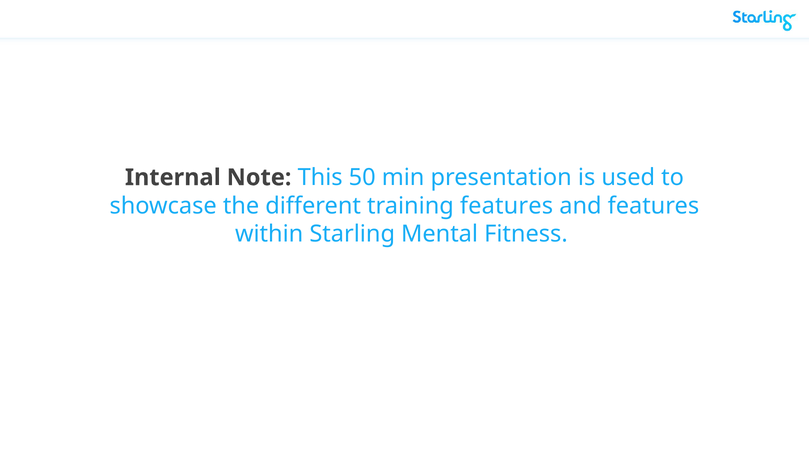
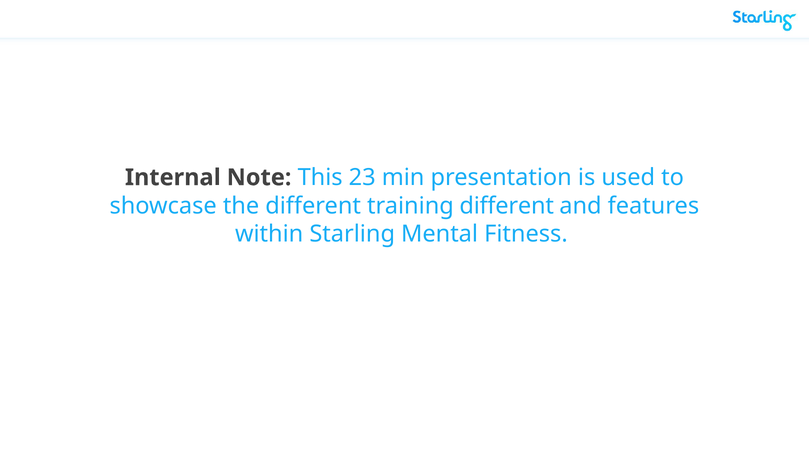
50: 50 -> 23
training features: features -> different
